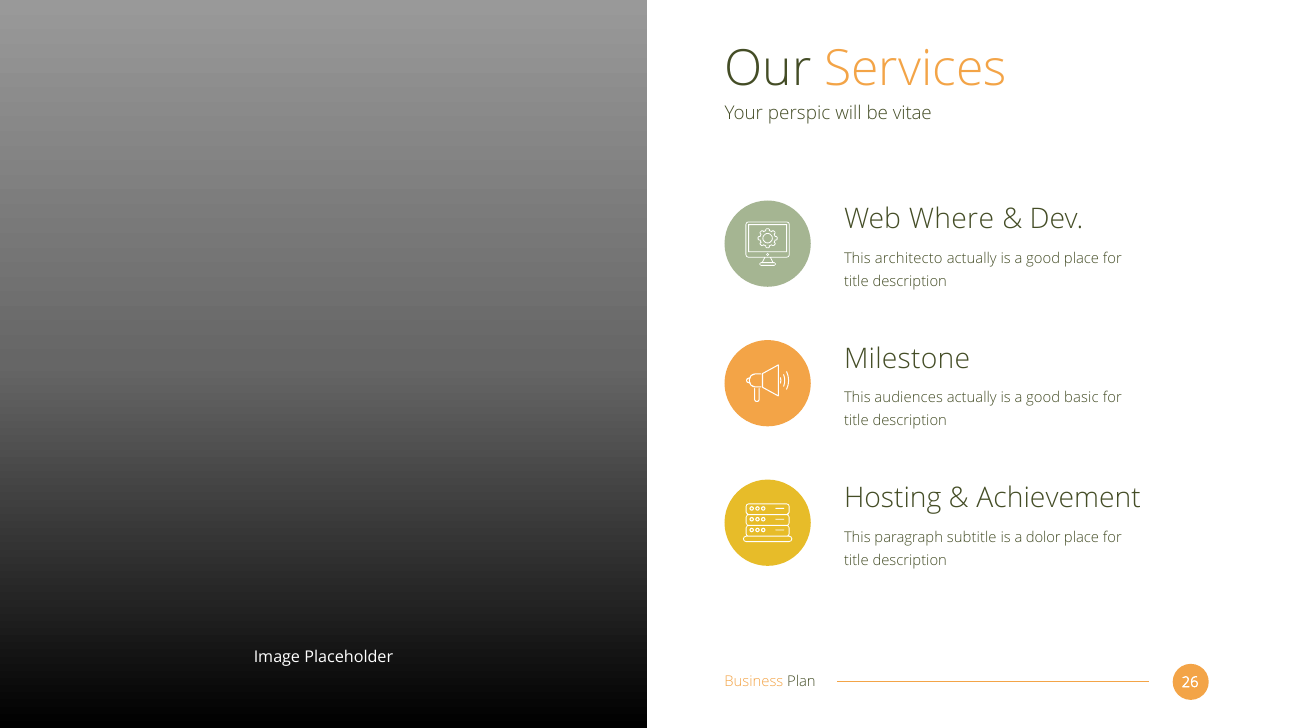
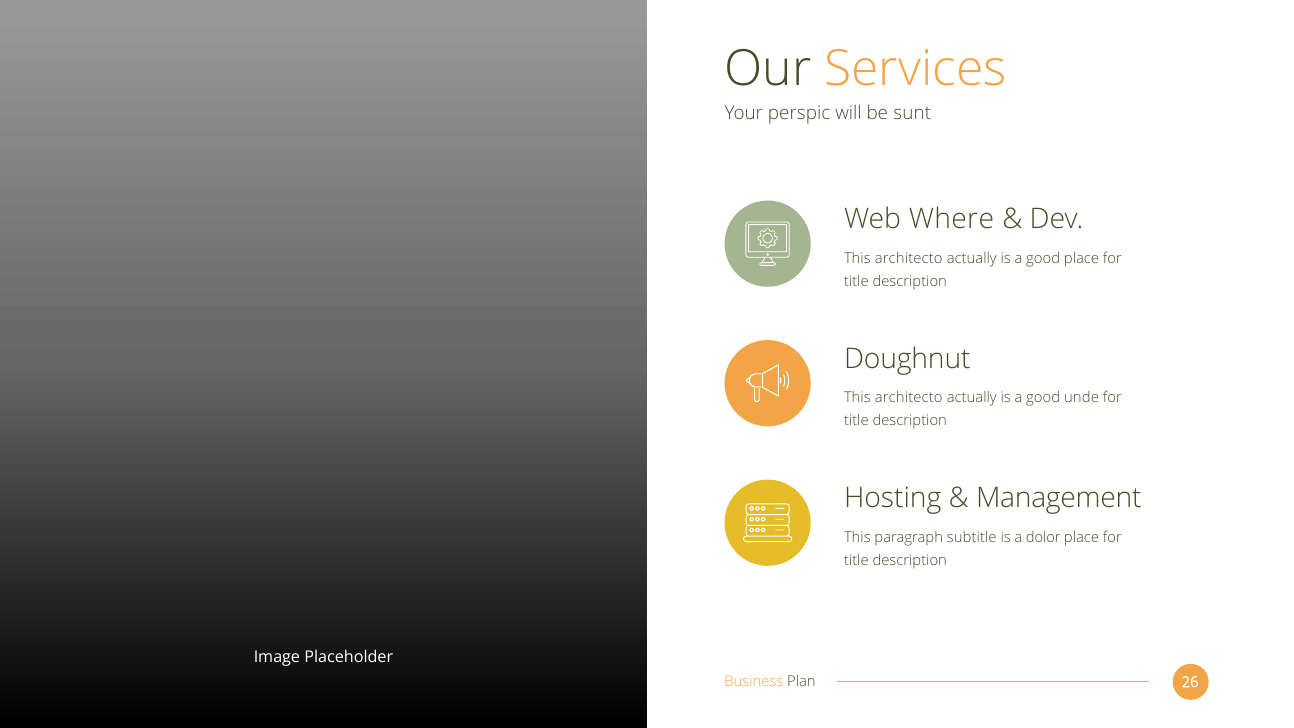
vitae: vitae -> sunt
Milestone: Milestone -> Doughnut
audiences at (909, 398): audiences -> architecto
basic: basic -> unde
Achievement: Achievement -> Management
